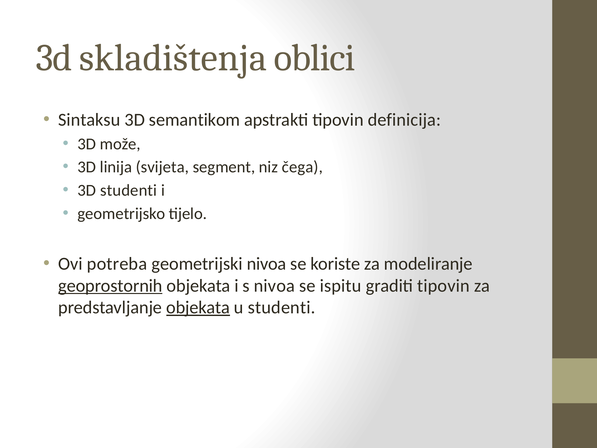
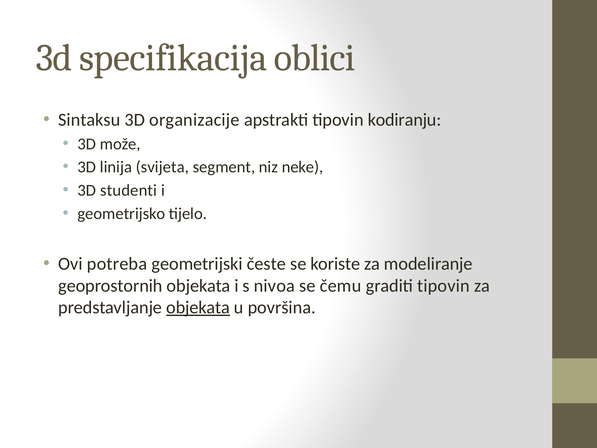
skladištenja: skladištenja -> specifikacija
semantikom: semantikom -> organizacije
definicija: definicija -> kodiranju
čega: čega -> neke
geometrijski nivoa: nivoa -> česte
geoprostornih underline: present -> none
ispitu: ispitu -> čemu
u studenti: studenti -> površina
